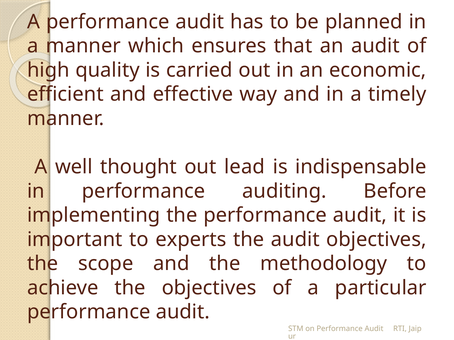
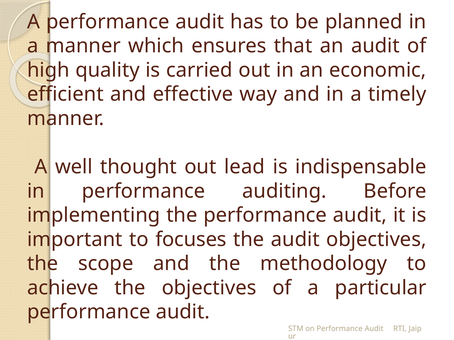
experts: experts -> focuses
